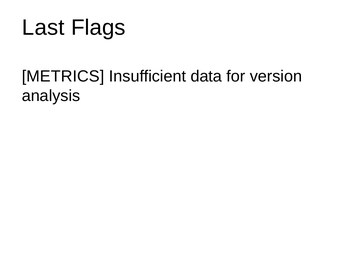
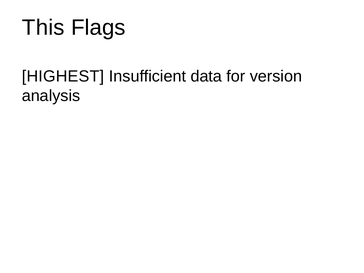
Last: Last -> This
METRICS: METRICS -> HIGHEST
